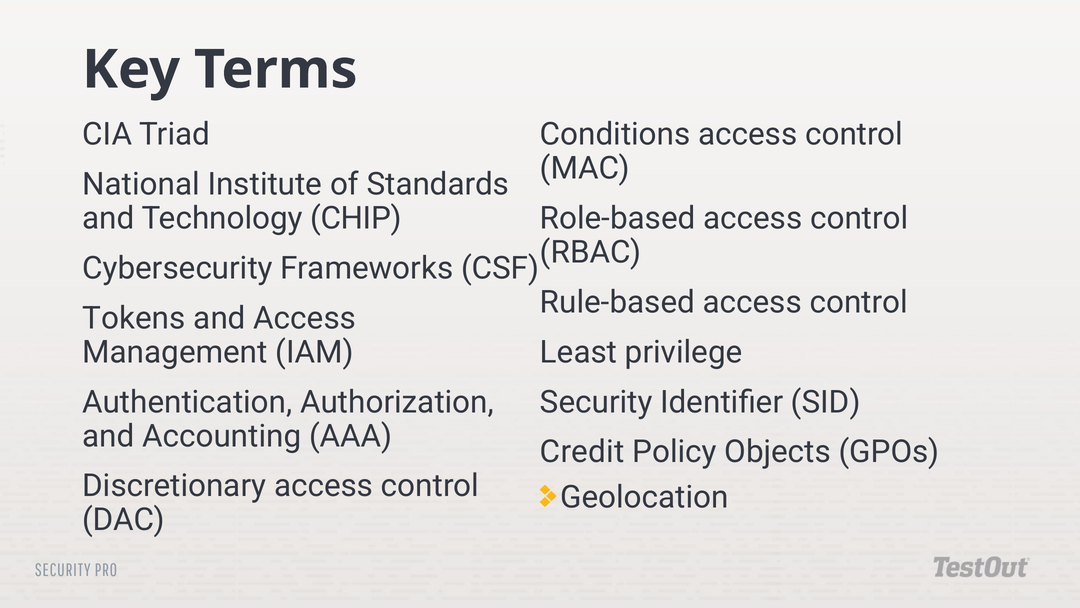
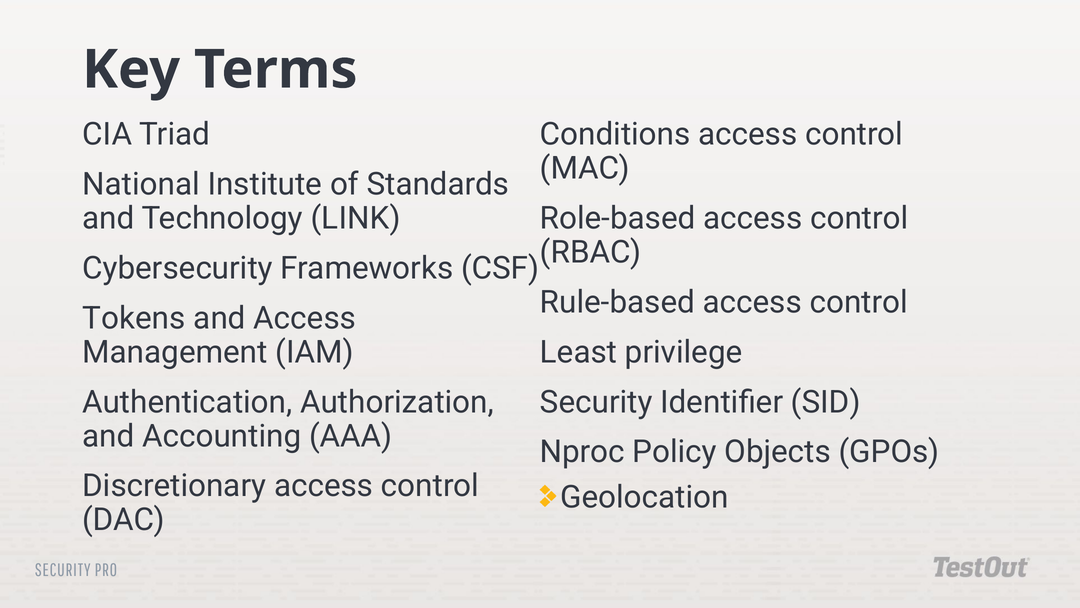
CHIP: CHIP -> LINK
Credit: Credit -> Nproc
